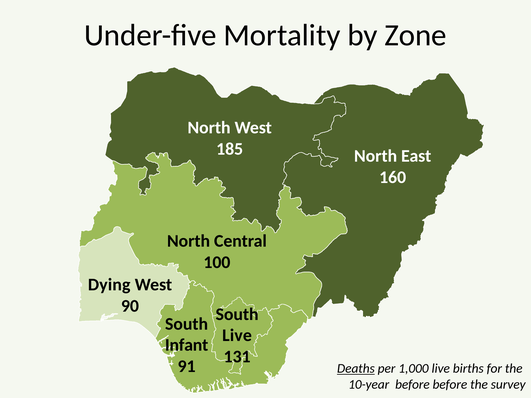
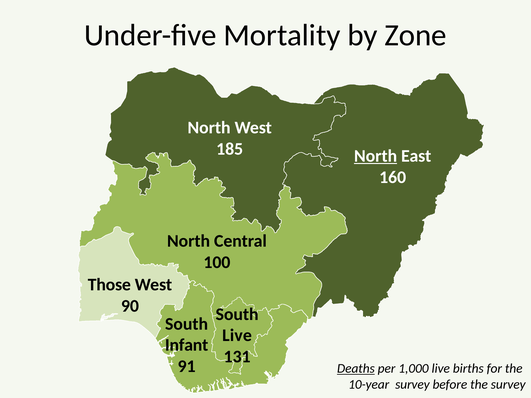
North at (376, 156) underline: none -> present
Dying: Dying -> Those
10-year before: before -> survey
